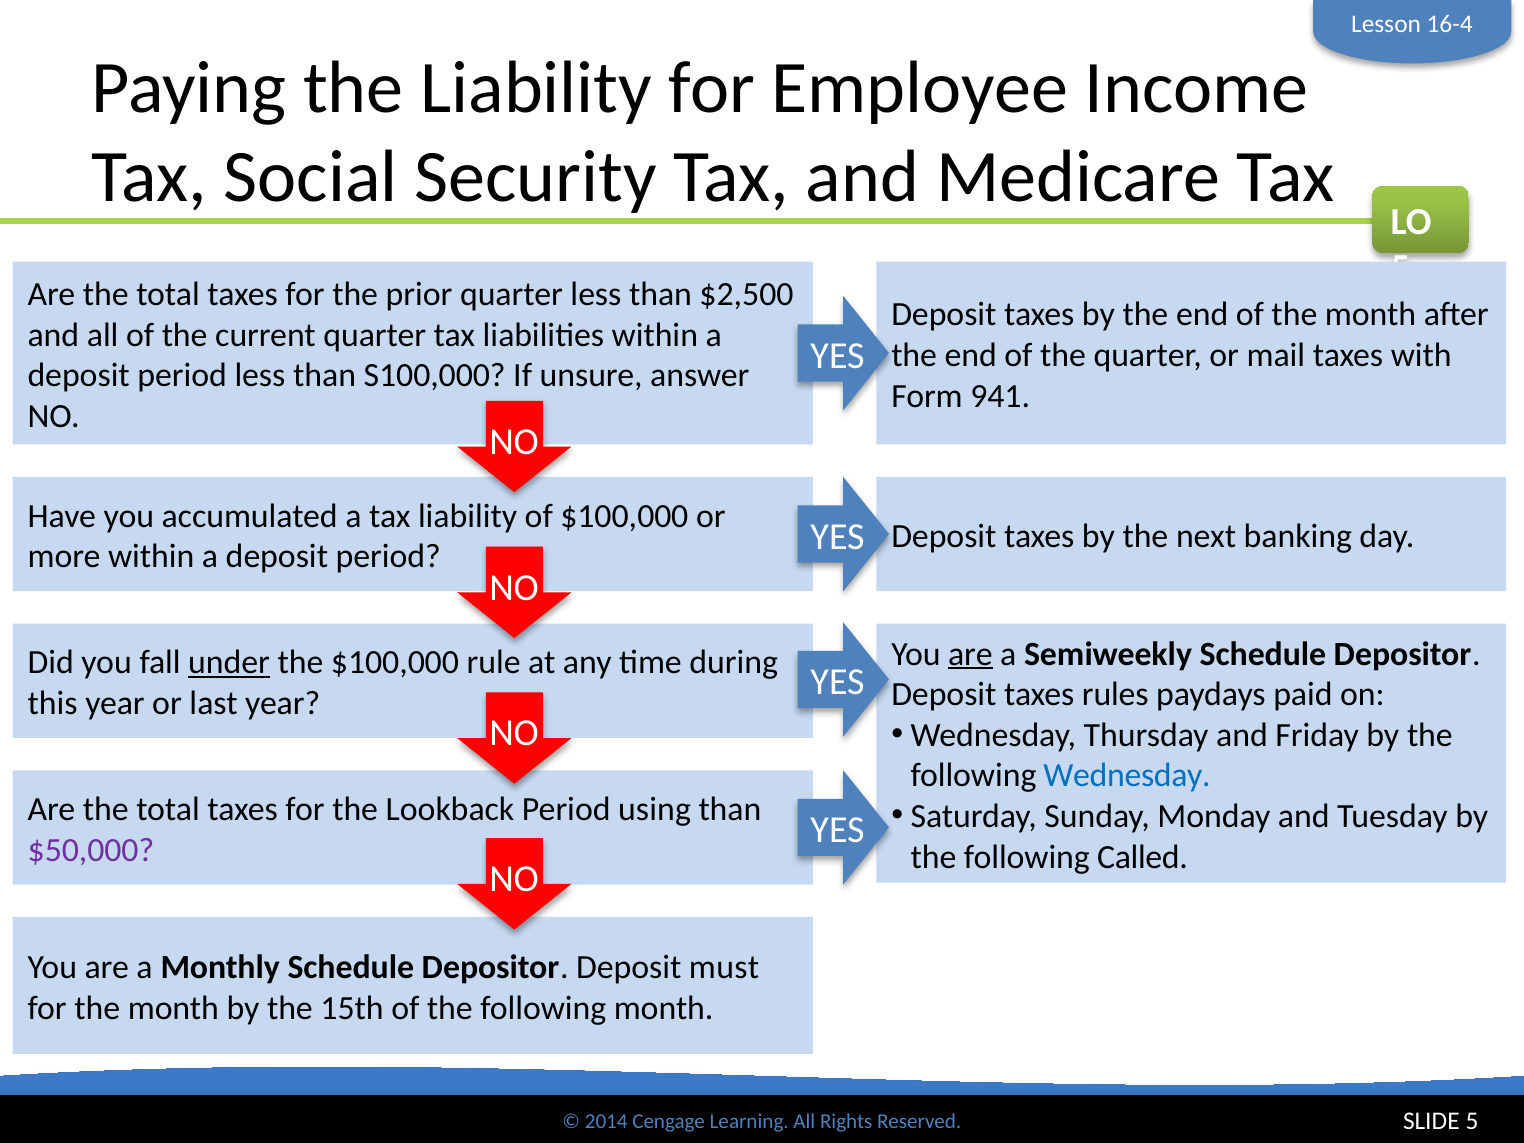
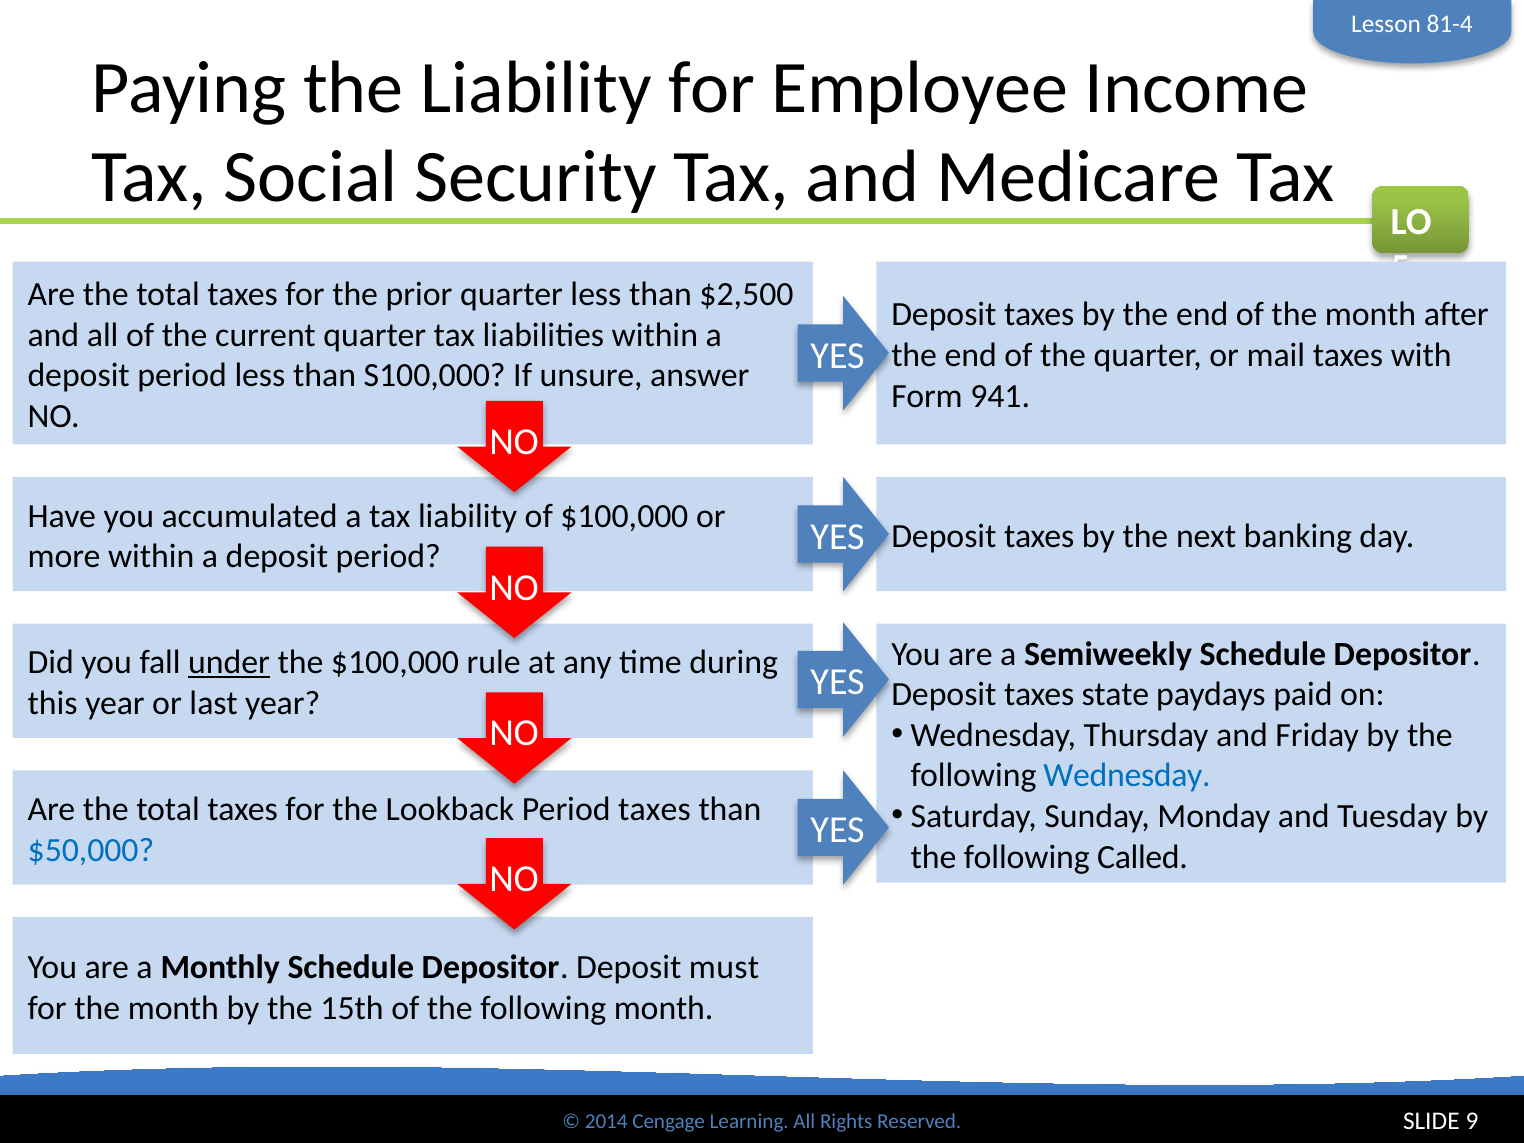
16-4: 16-4 -> 81-4
are at (970, 654) underline: present -> none
rules: rules -> state
Period using: using -> taxes
$50,000 colour: purple -> blue
SLIDE 5: 5 -> 9
